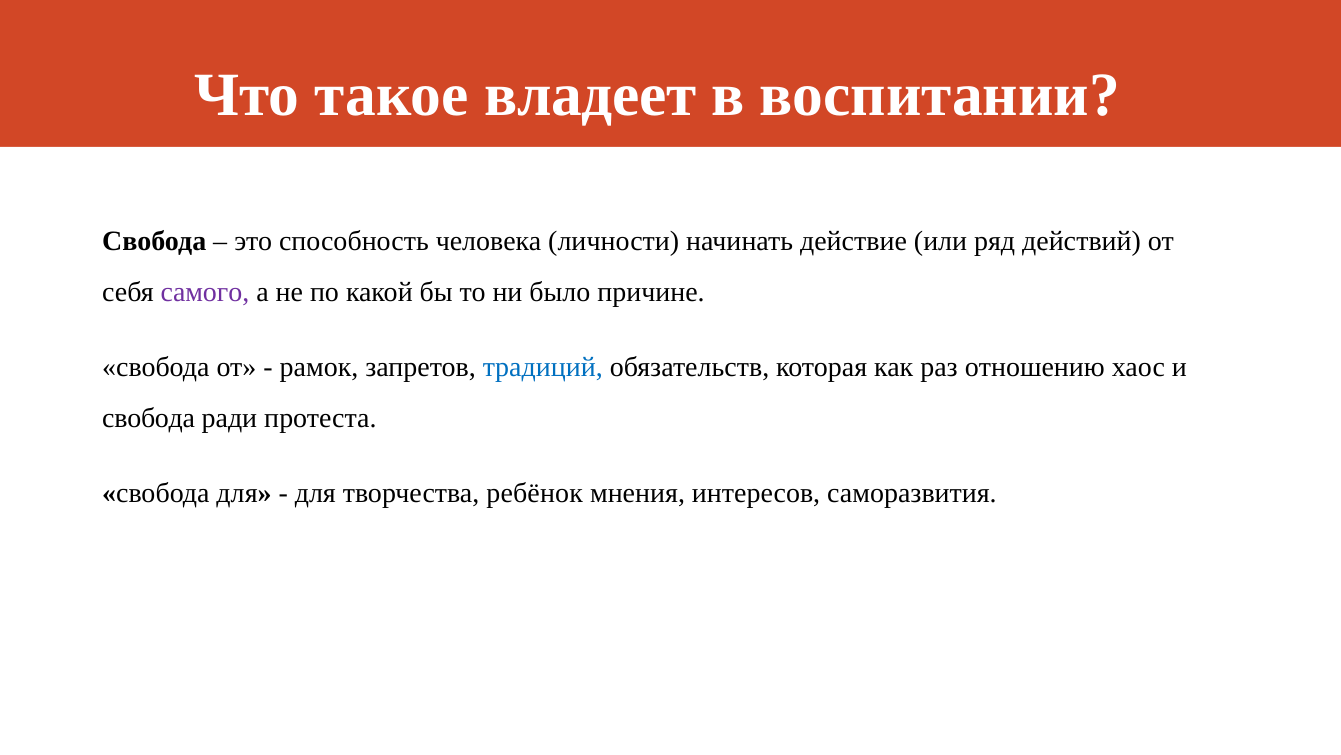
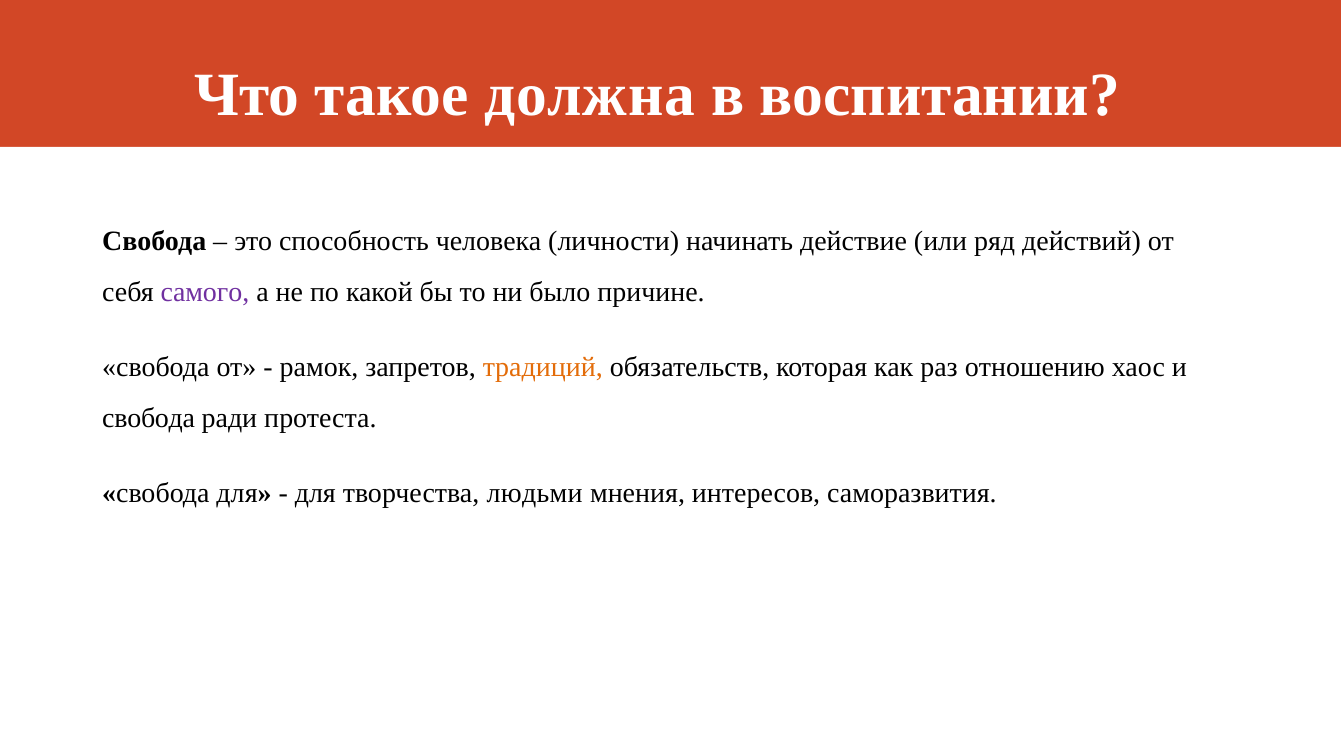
владеет: владеет -> должна
традиций colour: blue -> orange
ребёнок: ребёнок -> людьми
